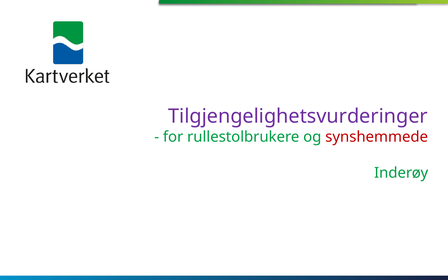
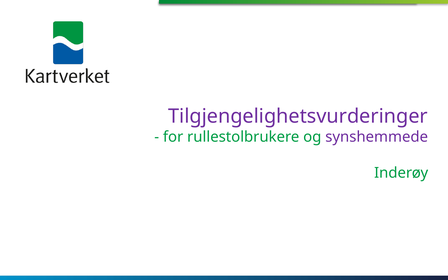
synshemmede colour: red -> purple
